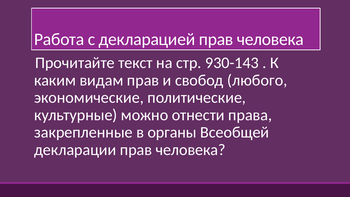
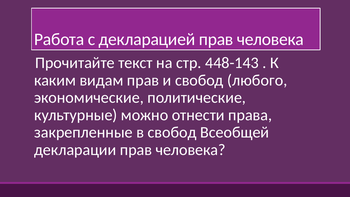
930-143: 930-143 -> 448-143
в органы: органы -> свобод
